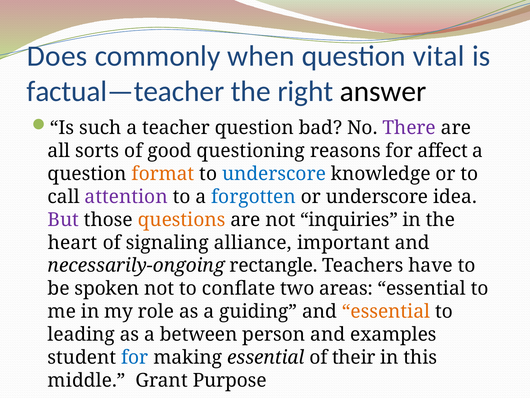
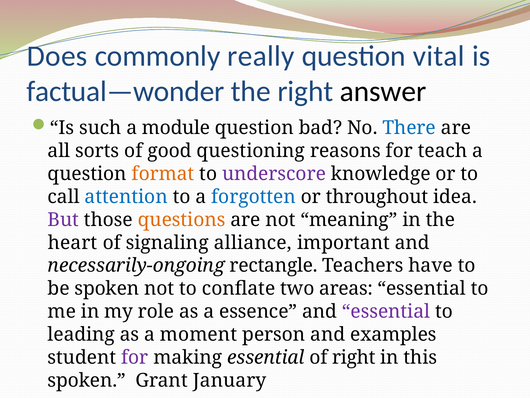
when: when -> really
factual—teacher: factual—teacher -> factual—wonder
teacher: teacher -> module
There colour: purple -> blue
affect: affect -> teach
underscore at (274, 174) colour: blue -> purple
attention colour: purple -> blue
or underscore: underscore -> throughout
inquiries: inquiries -> meaning
guiding: guiding -> essence
essential at (386, 311) colour: orange -> purple
between: between -> moment
for at (135, 357) colour: blue -> purple
of their: their -> right
middle at (87, 380): middle -> spoken
Purpose: Purpose -> January
